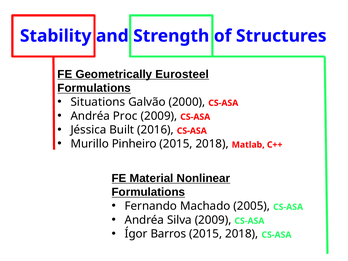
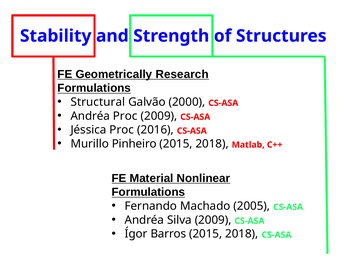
Eurosteel: Eurosteel -> Research
Situations: Situations -> Structural
Jéssica Built: Built -> Proc
